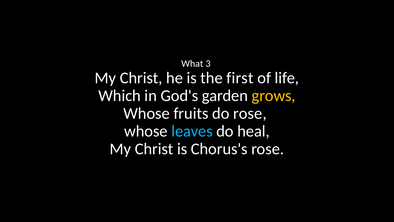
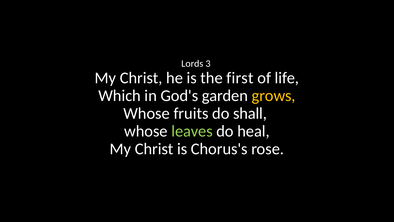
What: What -> Lords
do rose: rose -> shall
leaves colour: light blue -> light green
